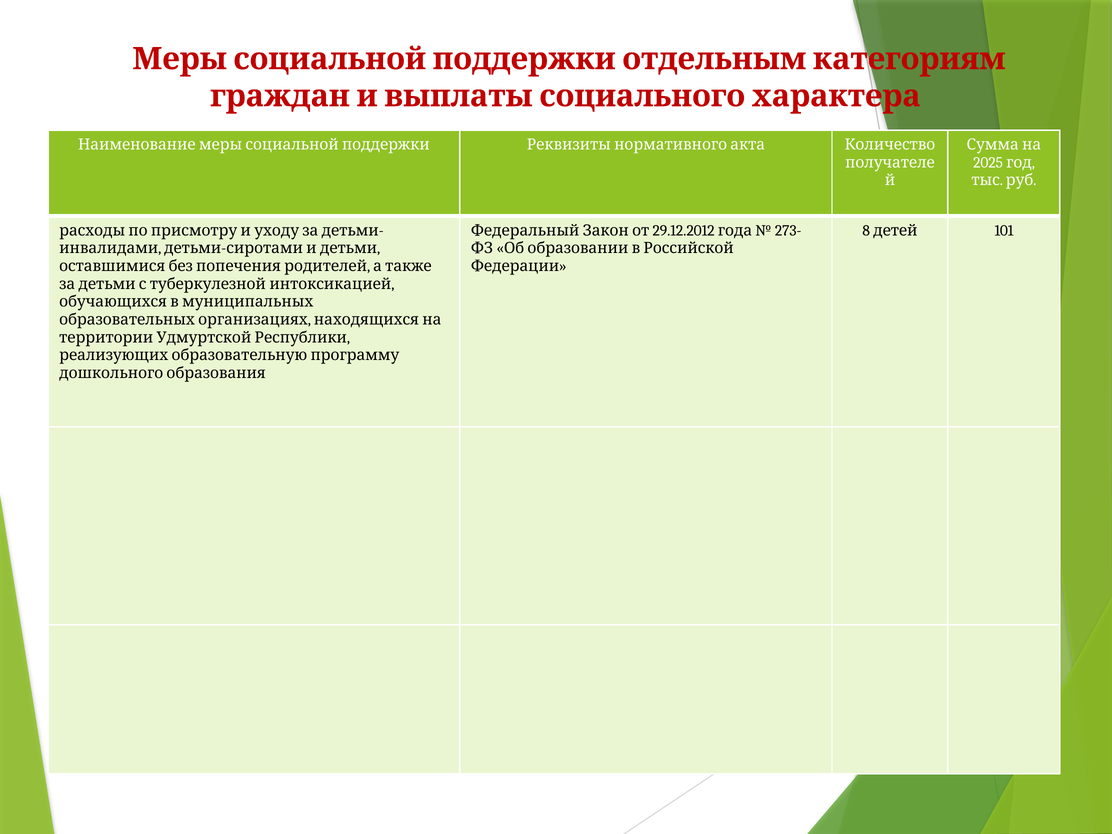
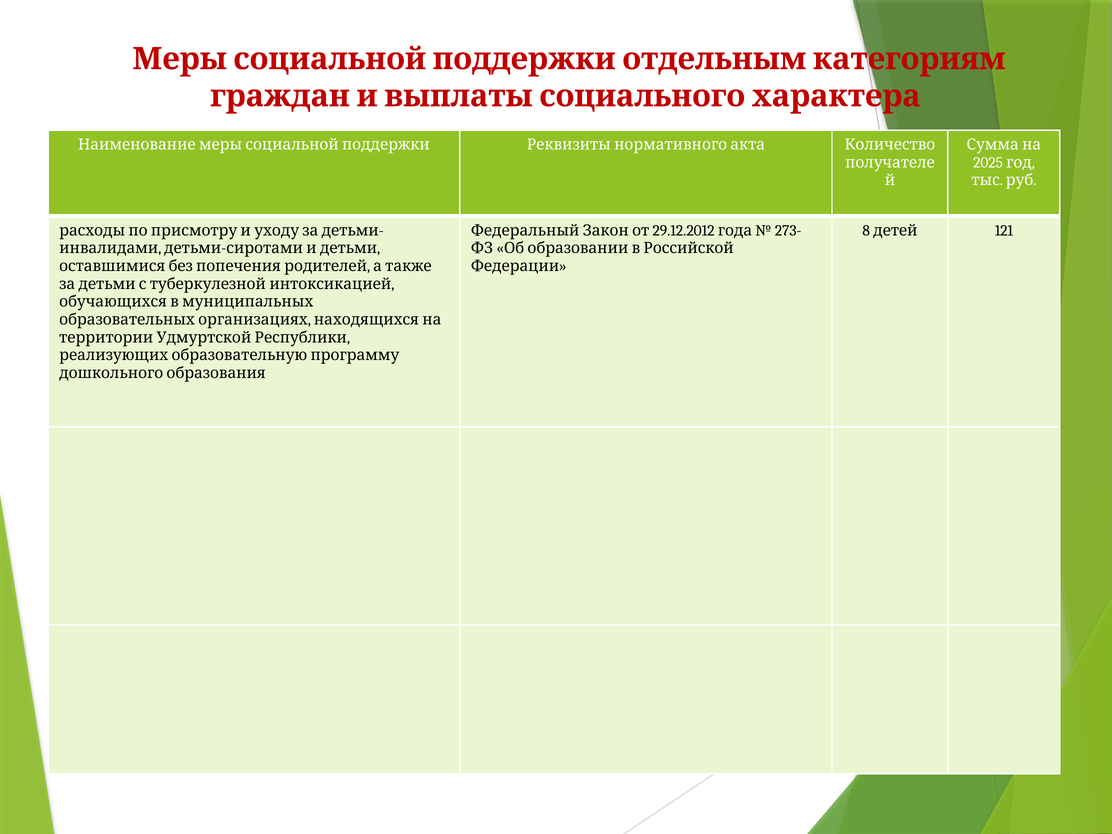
101: 101 -> 121
